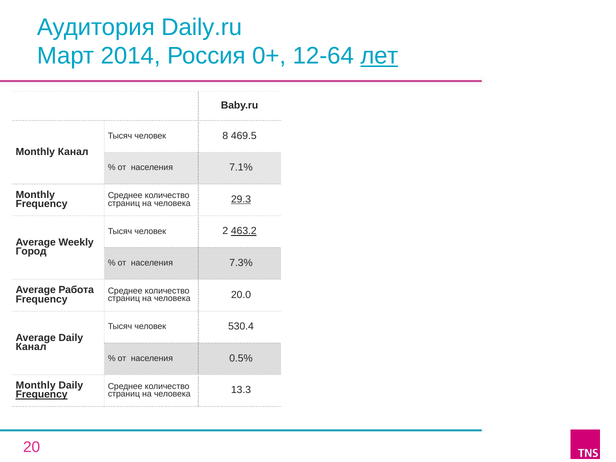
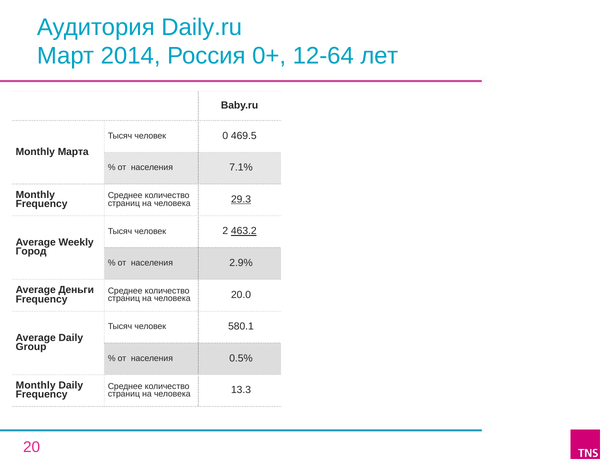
лет underline: present -> none
8: 8 -> 0
Monthly Канал: Канал -> Марта
7.3%: 7.3% -> 2.9%
Работа: Работа -> Деньги
530.4: 530.4 -> 580.1
Канал at (31, 347): Канал -> Group
Frequency at (42, 395) underline: present -> none
